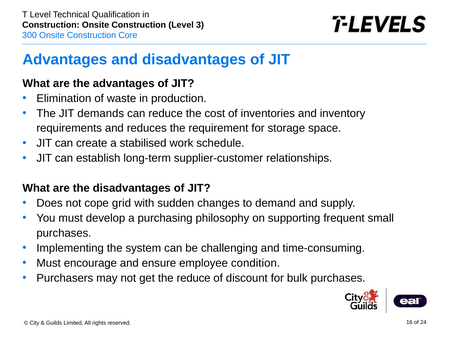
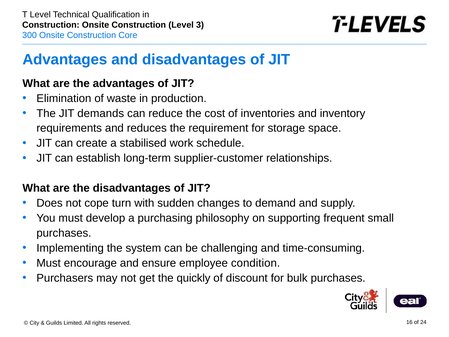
grid: grid -> turn
the reduce: reduce -> quickly
